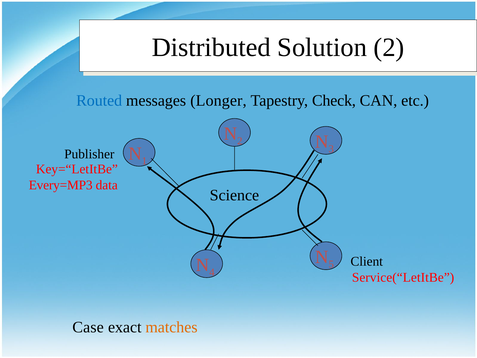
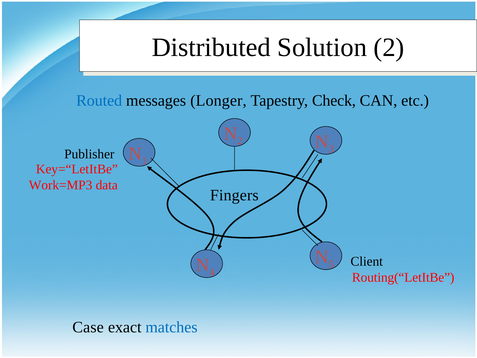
Every=MP3: Every=MP3 -> Work=MP3
Science: Science -> Fingers
Service(“LetItBe: Service(“LetItBe -> Routing(“LetItBe
matches colour: orange -> blue
